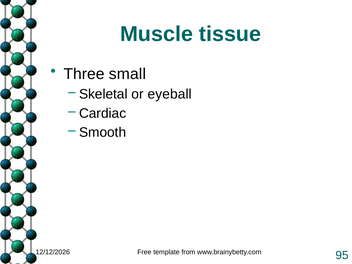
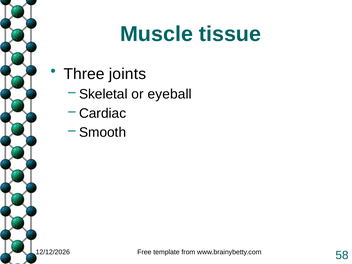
small: small -> joints
95: 95 -> 58
